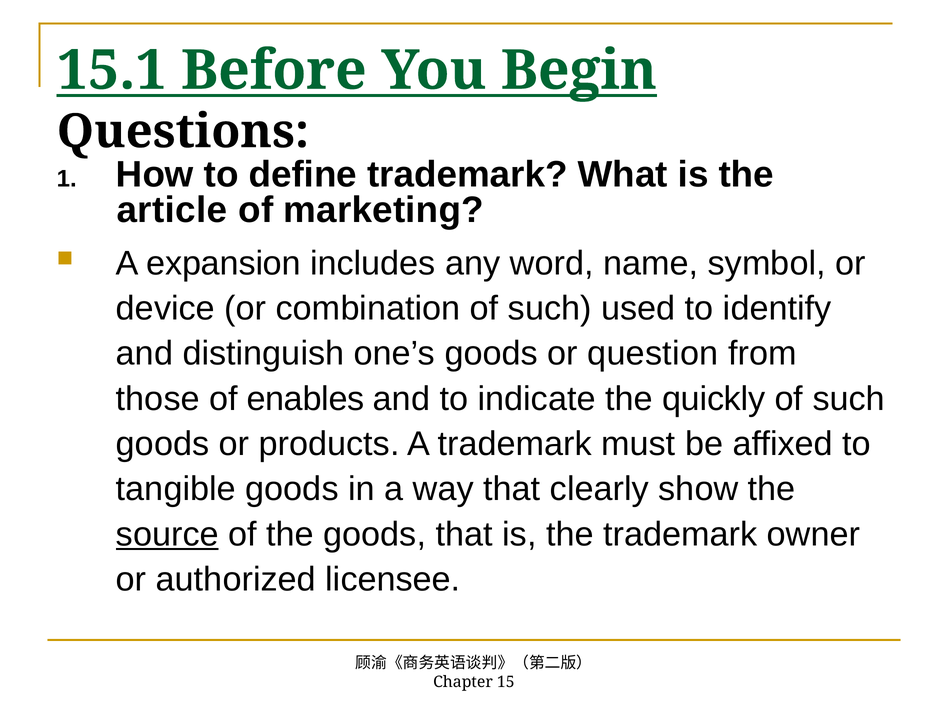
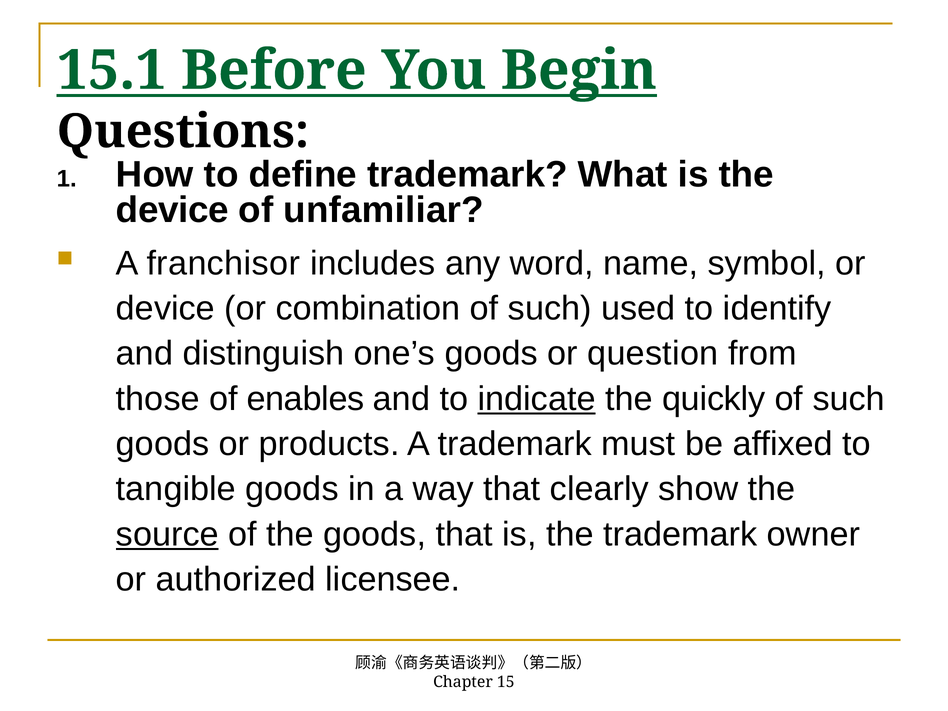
article at (172, 210): article -> device
marketing: marketing -> unfamiliar
expansion: expansion -> franchisor
indicate underline: none -> present
